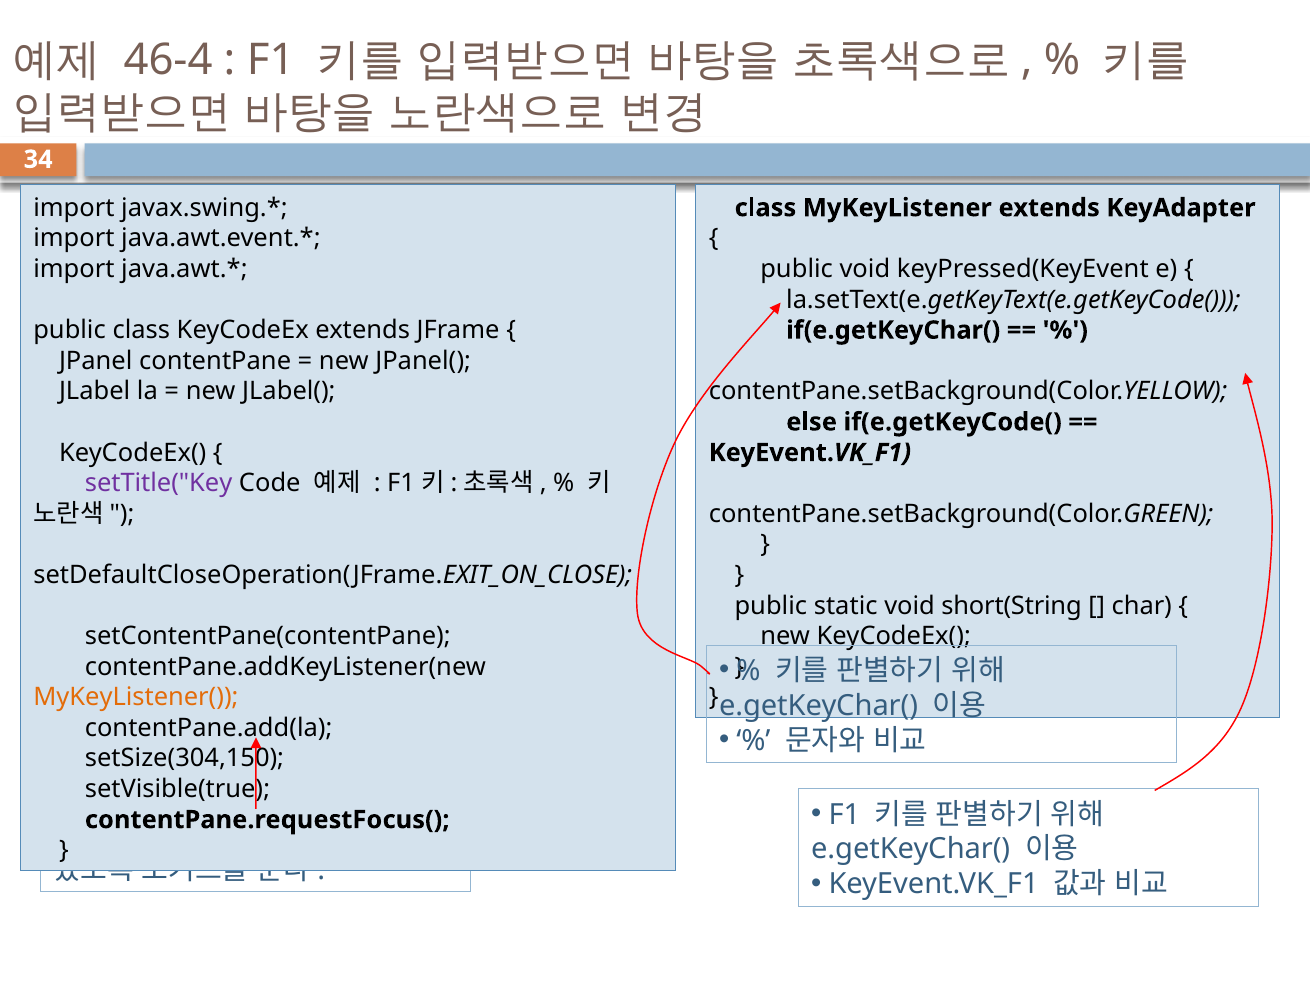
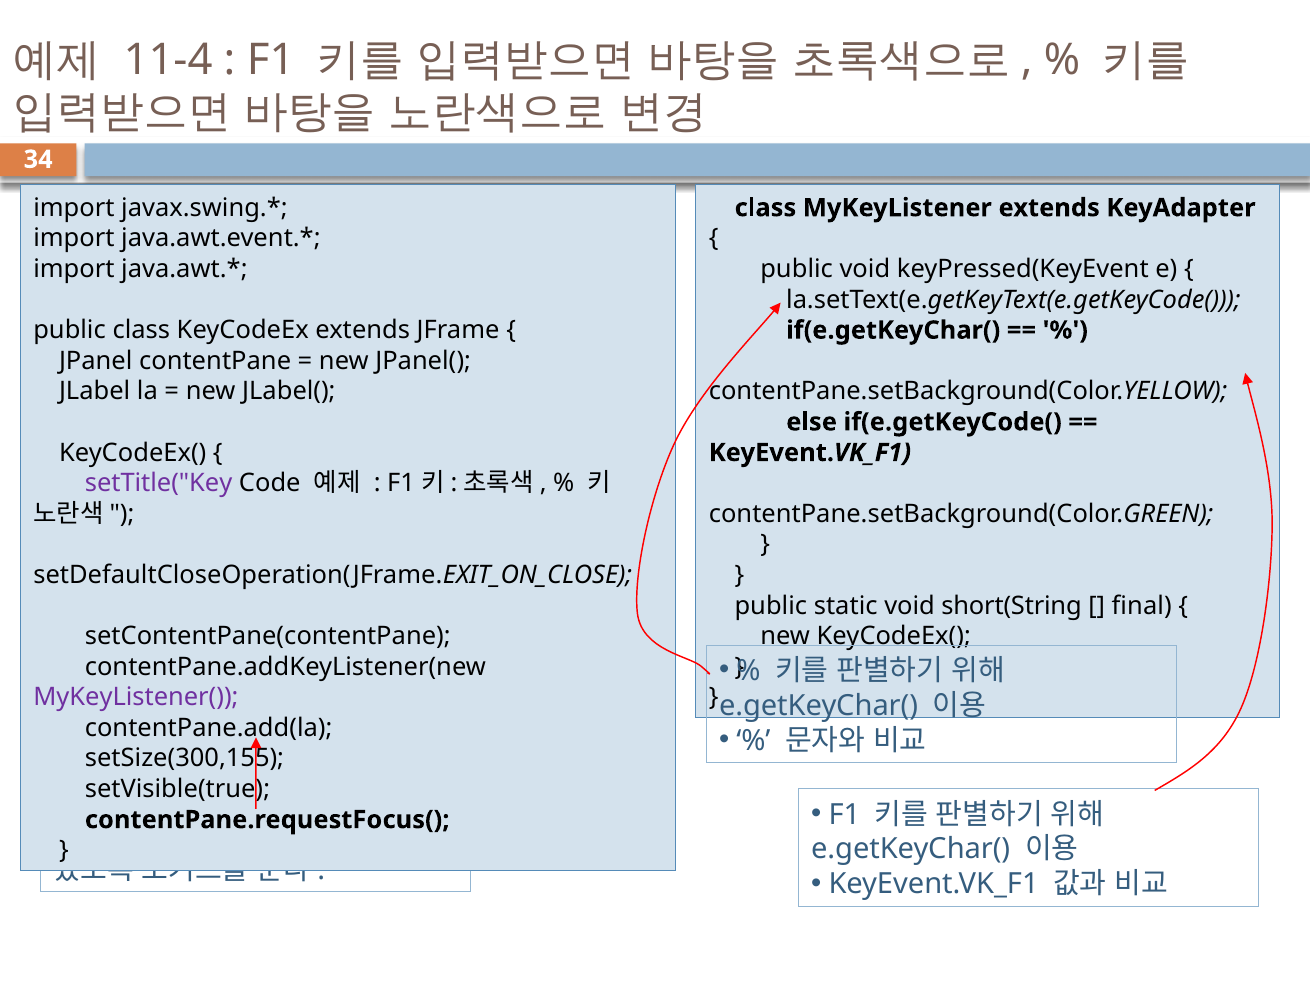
46-4: 46-4 -> 11-4
char: char -> final
MyKeyListener( colour: orange -> purple
setSize(304,150: setSize(304,150 -> setSize(300,155
